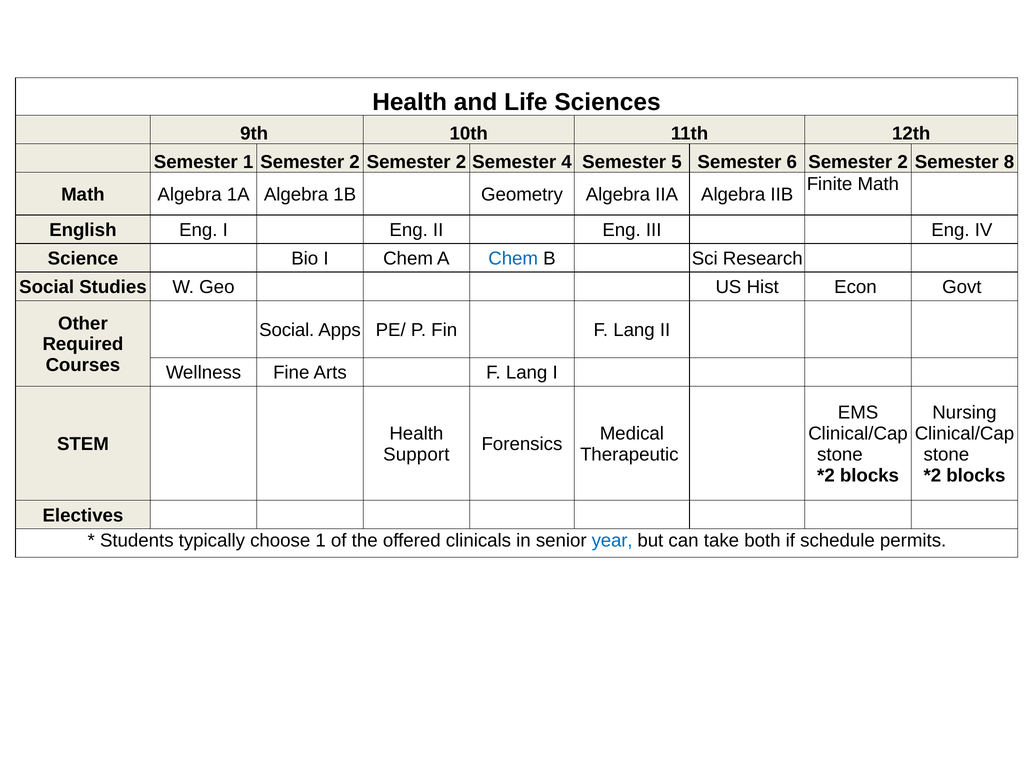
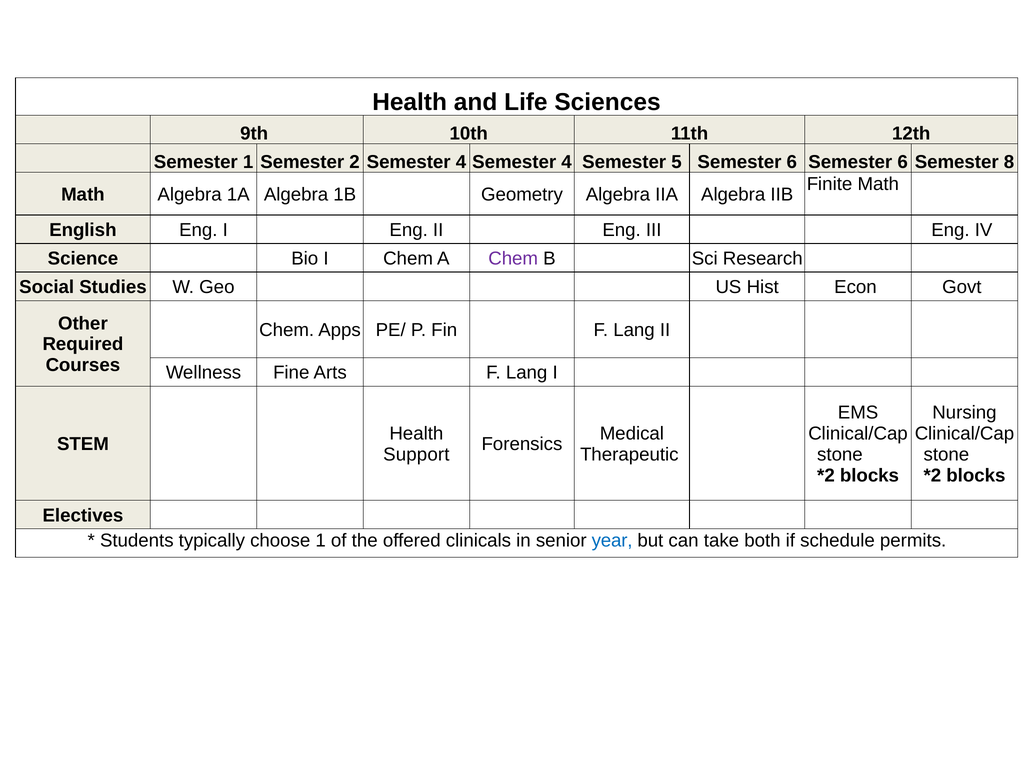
2 Semester 2: 2 -> 4
6 Semester 2: 2 -> 6
Chem at (513, 259) colour: blue -> purple
Social at (287, 330): Social -> Chem
